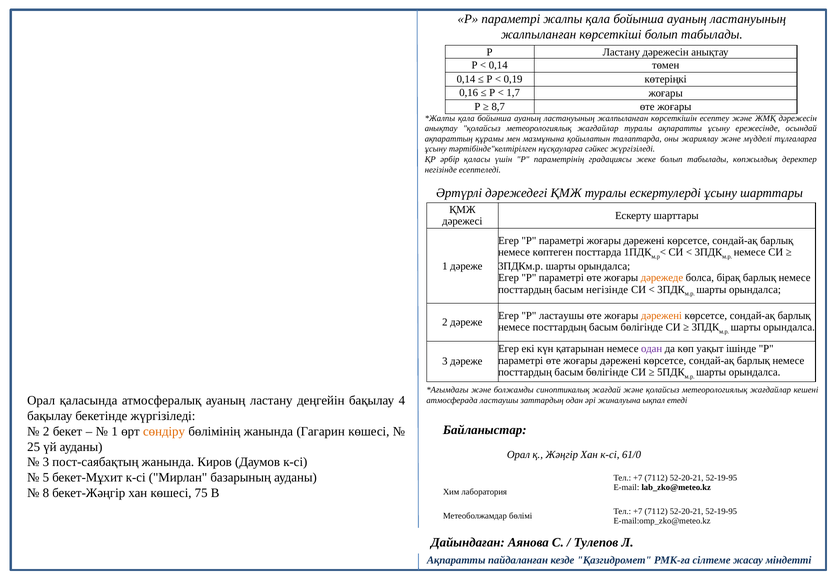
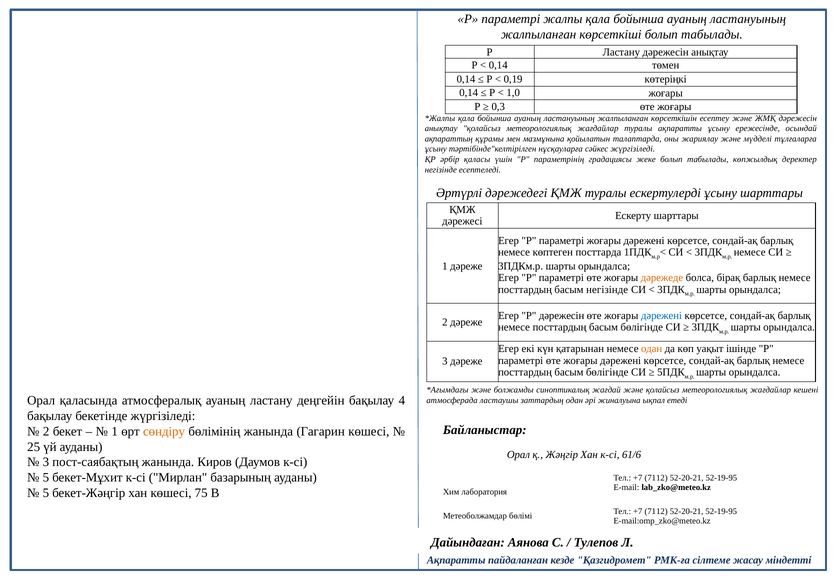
0,16 at (469, 93): 0,16 -> 0,14
1,7: 1,7 -> 1,0
8,7: 8,7 -> 0,3
Р ластаушы: ластаушы -> дәрежесін
дәрежені at (661, 315) colour: orange -> blue
одан at (652, 348) colour: purple -> orange
61/0: 61/0 -> 61/6
8 at (46, 493): 8 -> 5
